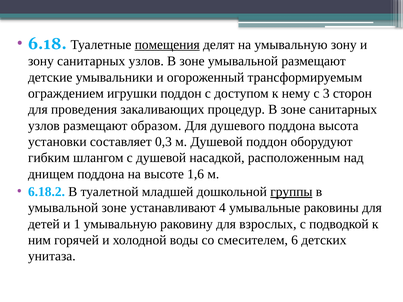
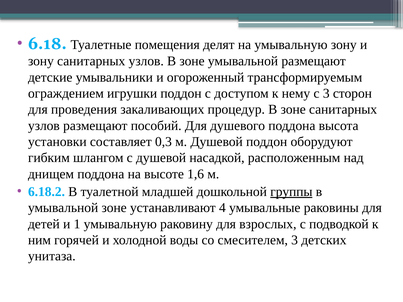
помещения underline: present -> none
образом: образом -> пособий
смесителем 6: 6 -> 3
